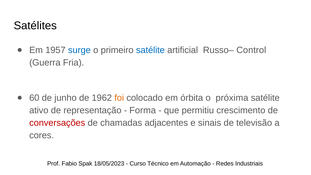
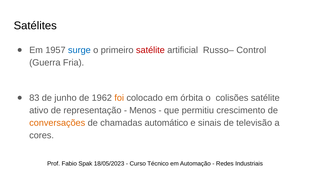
satélite at (150, 50) colour: blue -> red
60: 60 -> 83
próxima: próxima -> colisões
Forma: Forma -> Menos
conversações colour: red -> orange
adjacentes: adjacentes -> automático
